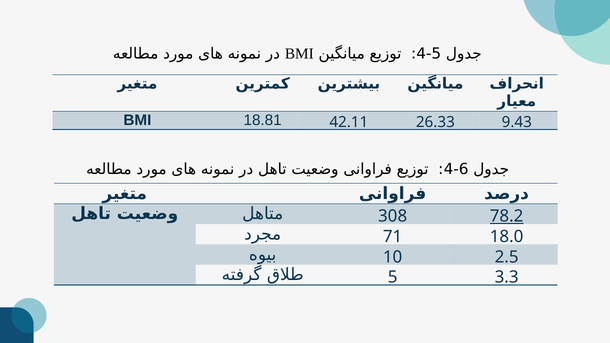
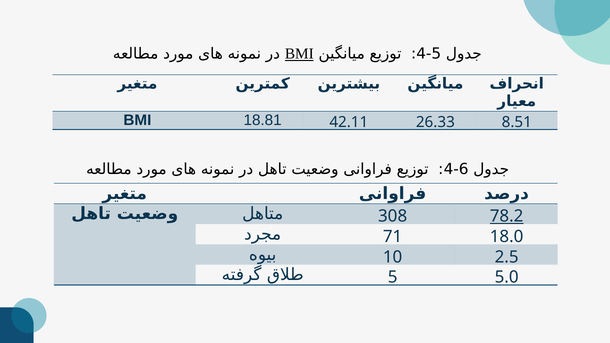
BMI at (299, 54) underline: none -> present
9.43: 9.43 -> 8.51
3.3: 3.3 -> 5.0
